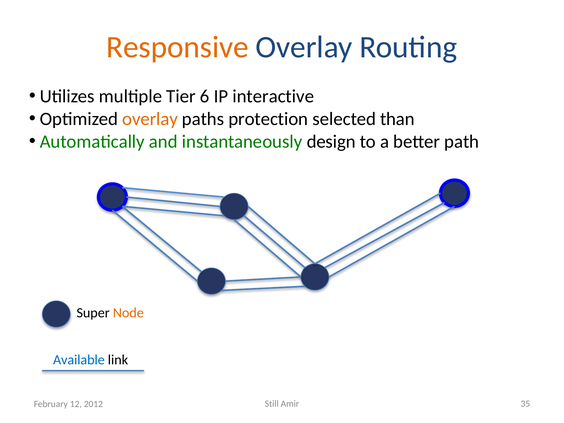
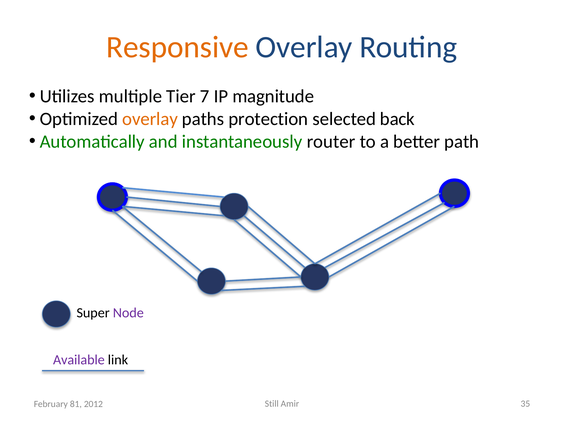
6: 6 -> 7
interactive: interactive -> magnitude
than: than -> back
design: design -> router
Node colour: orange -> purple
Available colour: blue -> purple
12: 12 -> 81
